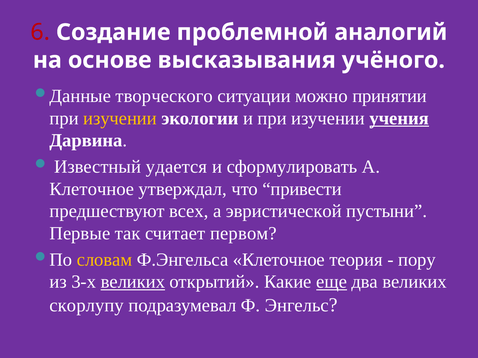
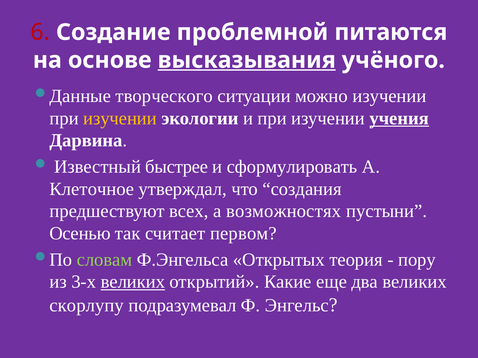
аналогий: аналогий -> питаются
высказывания underline: none -> present
можно принятии: принятии -> изучении
удается: удается -> быстрее
привести: привести -> создания
эвристической: эвристической -> возможностях
Первые: Первые -> Осенью
словам colour: yellow -> light green
Ф.Энгельса Клеточное: Клеточное -> Открытых
еще underline: present -> none
